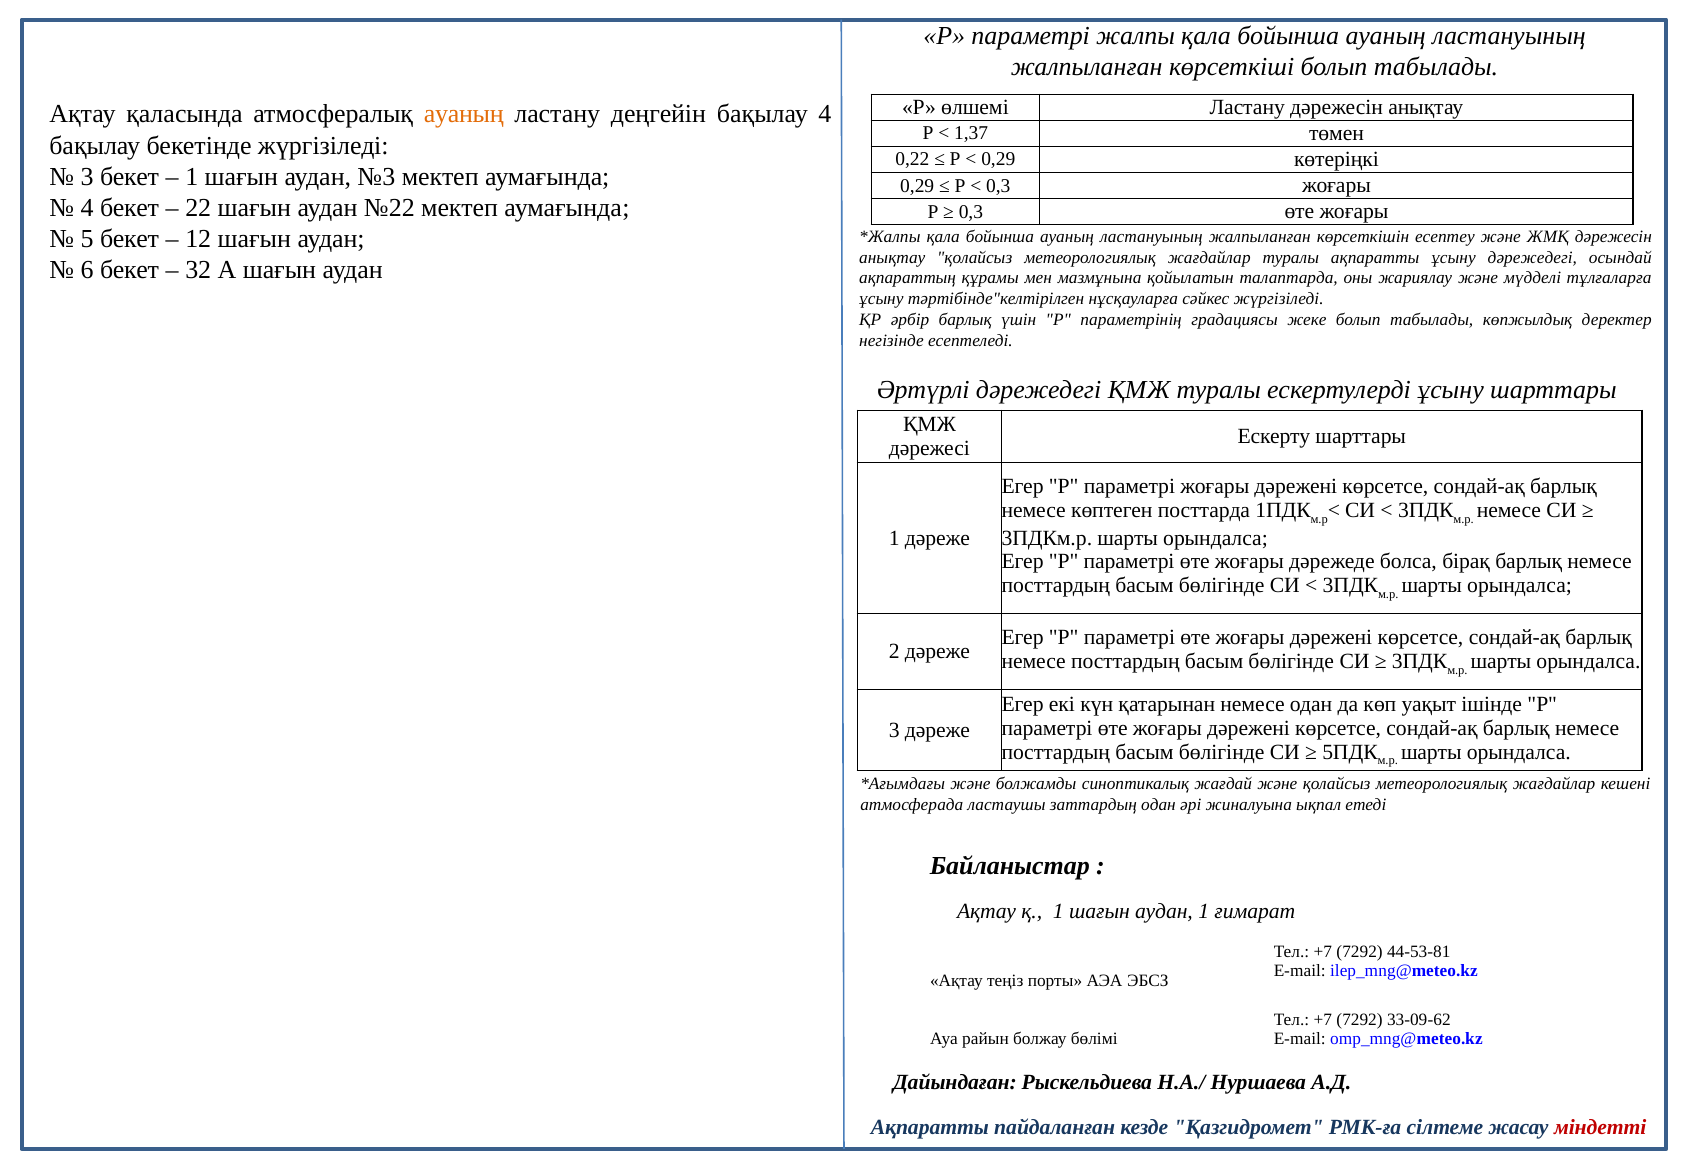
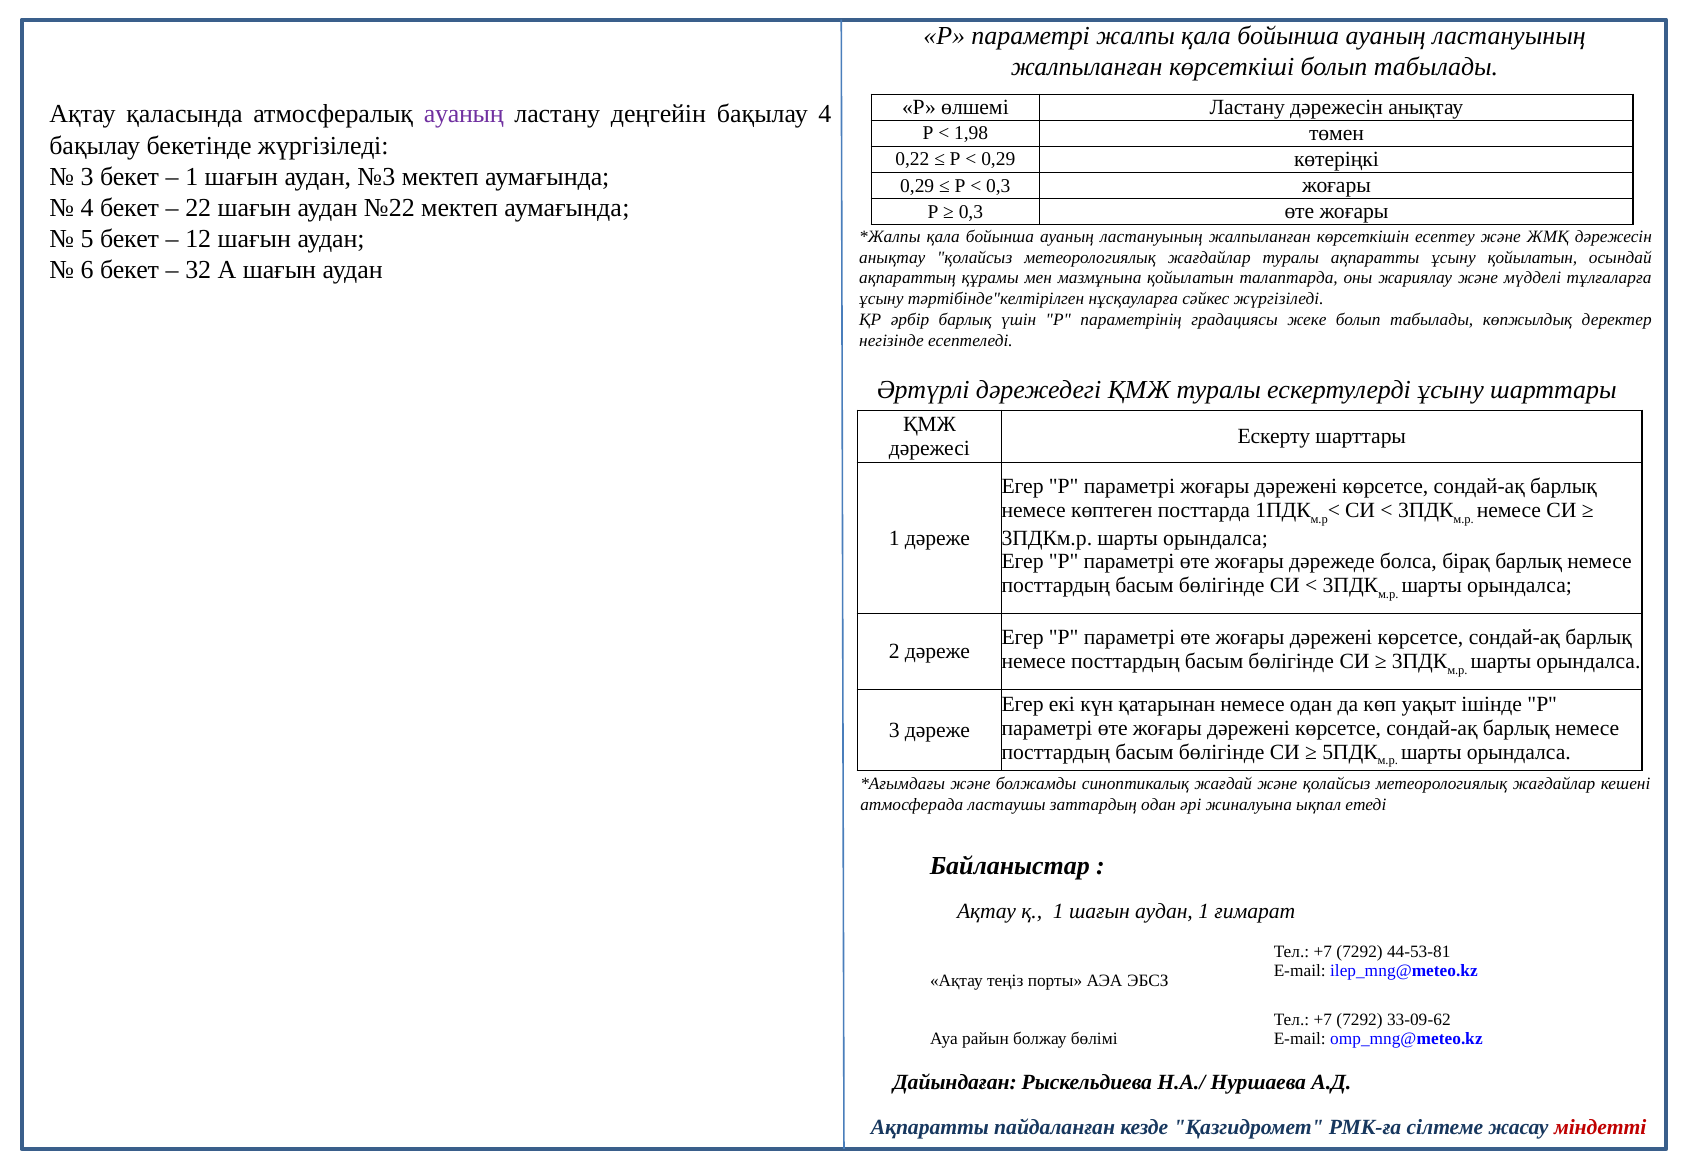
ауаның at (464, 114) colour: orange -> purple
1,37: 1,37 -> 1,98
ұсыну дәрежедегі: дәрежедегі -> қойылатын
